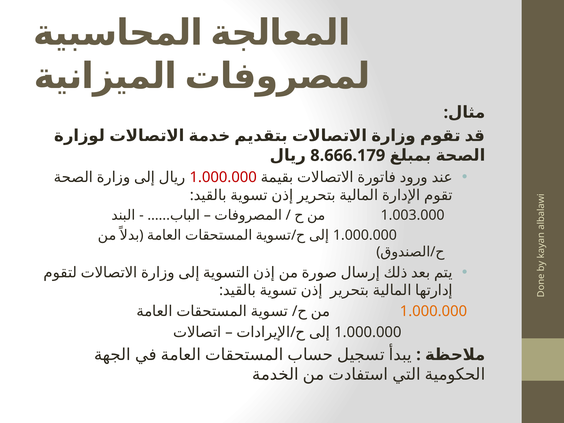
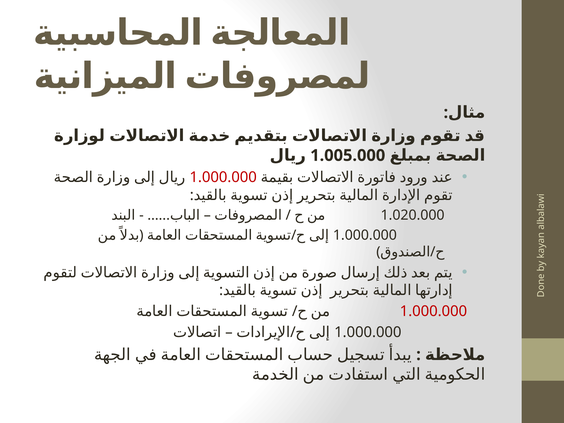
8.666.179: 8.666.179 -> 1.005.000
1.003.000: 1.003.000 -> 1.020.000
1.000.000 at (433, 311) colour: orange -> red
